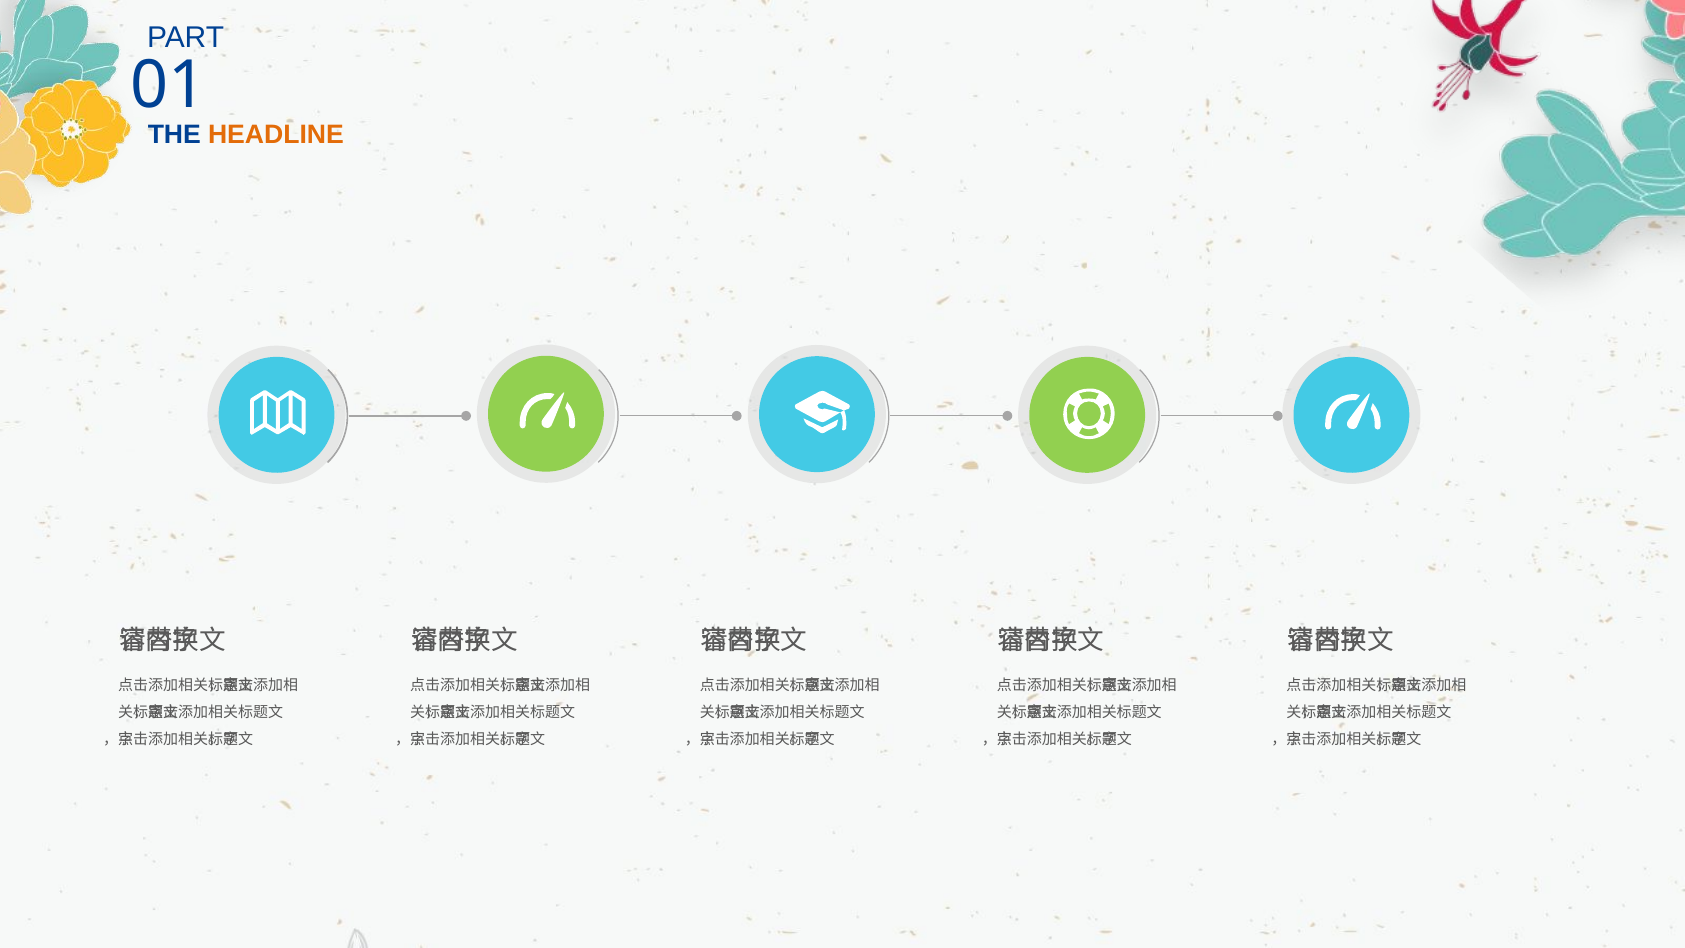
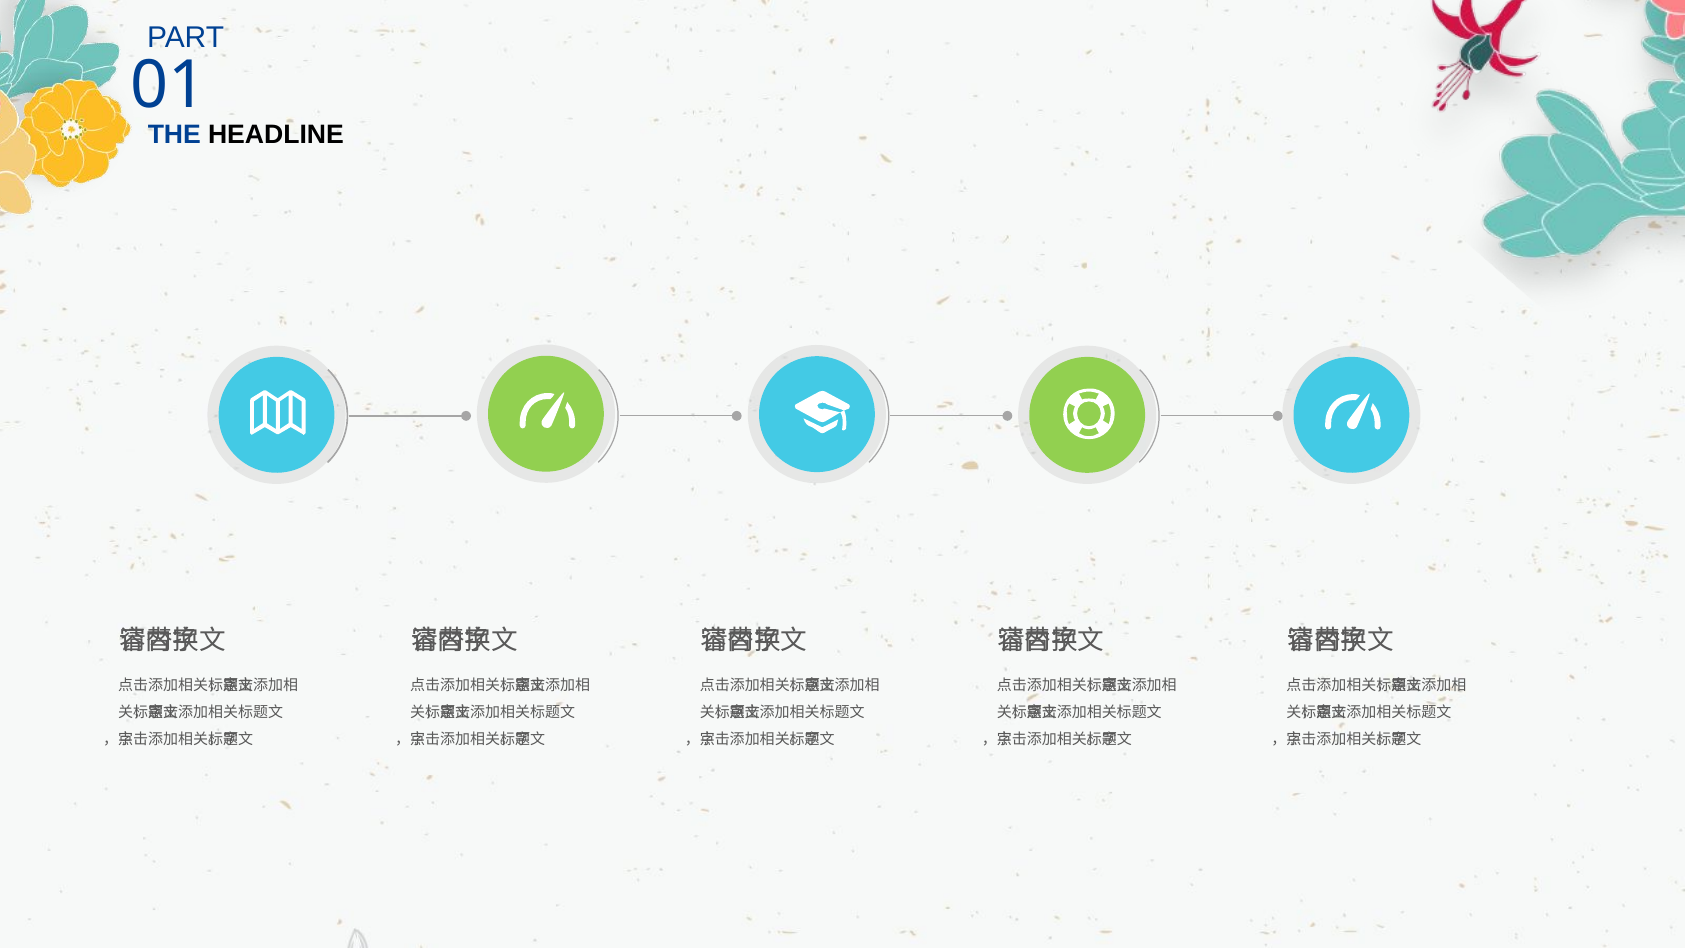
HEADLINE colour: orange -> black
